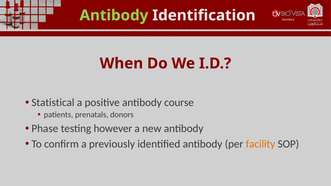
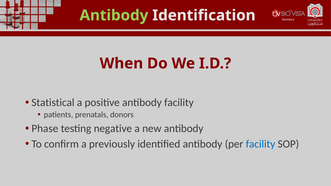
antibody course: course -> facility
however: however -> negative
facility at (260, 144) colour: orange -> blue
